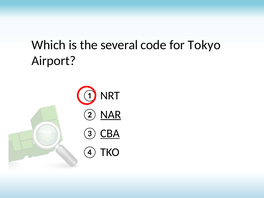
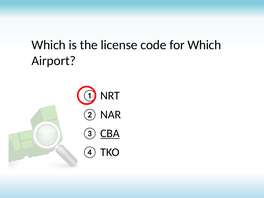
several: several -> license
for Tokyo: Tokyo -> Which
NAR underline: present -> none
